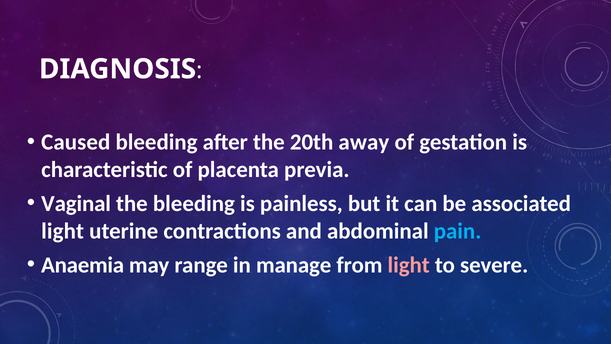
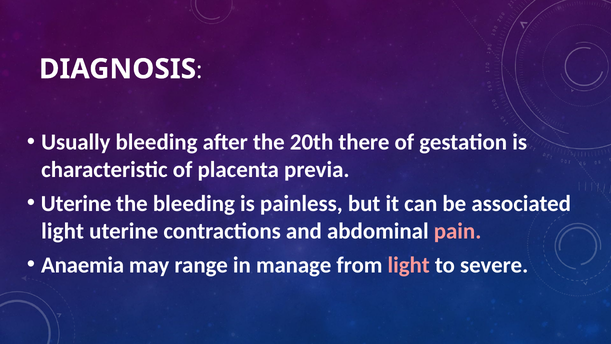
Caused: Caused -> Usually
away: away -> there
Vaginal at (76, 203): Vaginal -> Uterine
pain colour: light blue -> pink
